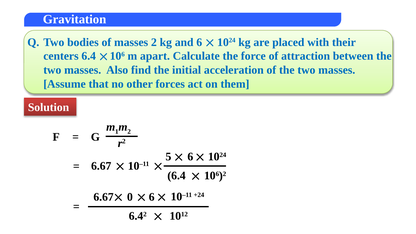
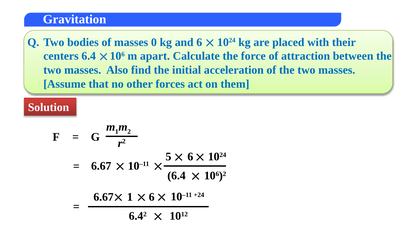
masses 2: 2 -> 0
0 at (130, 197): 0 -> 1
